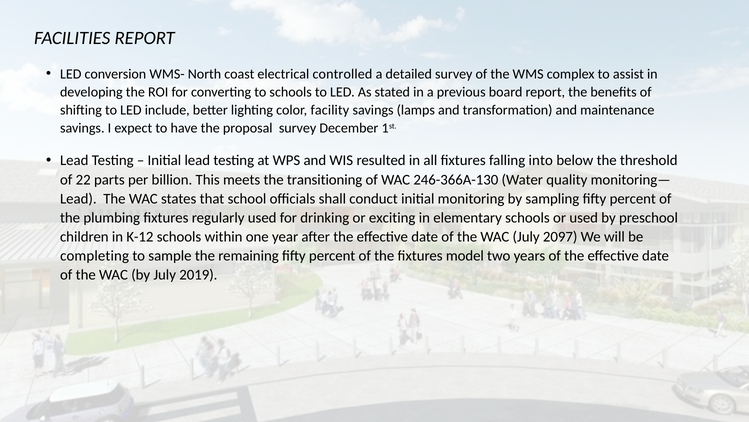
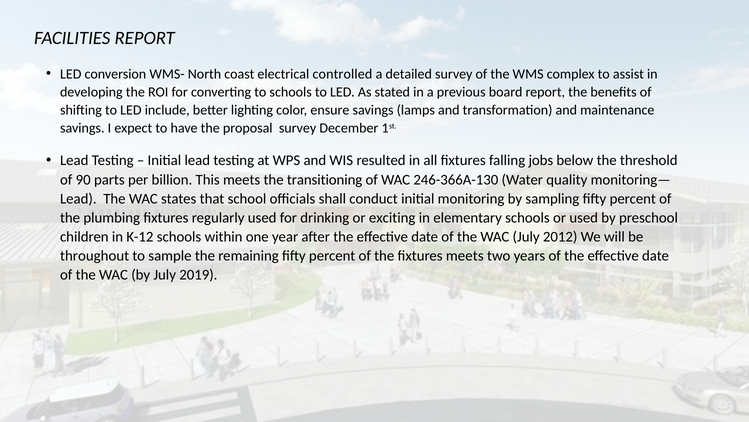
facility: facility -> ensure
into: into -> jobs
22: 22 -> 90
2097: 2097 -> 2012
completing: completing -> throughout
fixtures model: model -> meets
